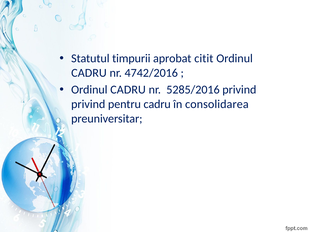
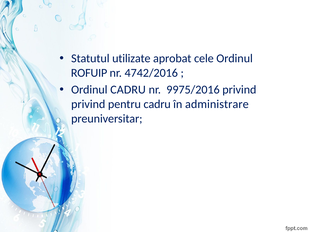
timpurii: timpurii -> utilizate
citit: citit -> cele
CADRU at (89, 73): CADRU -> ROFUIP
5285/2016: 5285/2016 -> 9975/2016
consolidarea: consolidarea -> administrare
